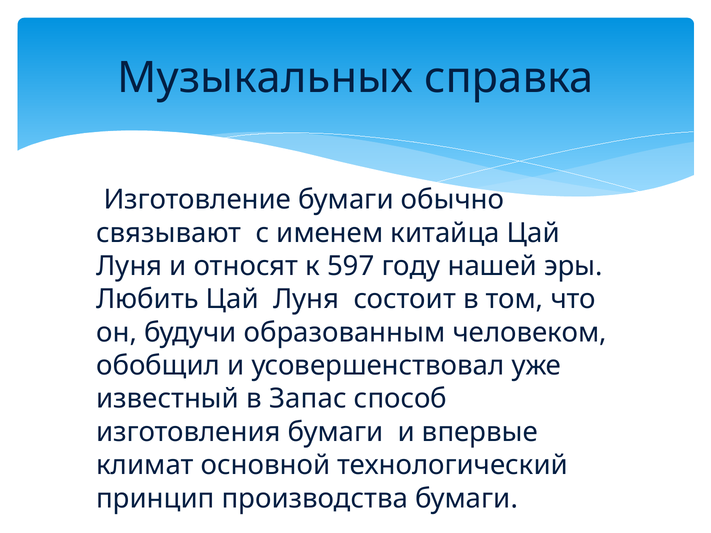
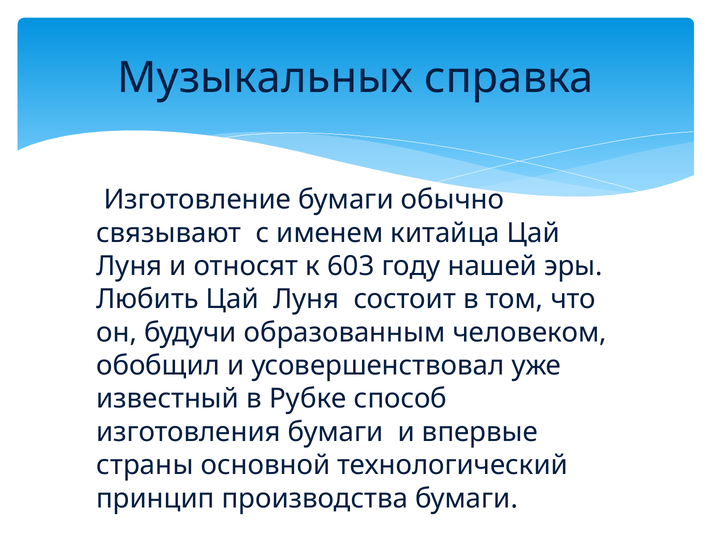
597: 597 -> 603
Запас: Запас -> Рубке
климат: климат -> страны
